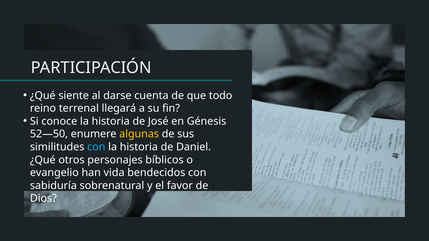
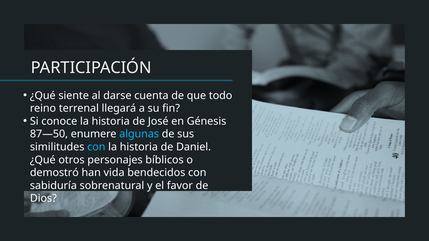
52—50: 52—50 -> 87—50
algunas colour: yellow -> light blue
evangelio: evangelio -> demostró
